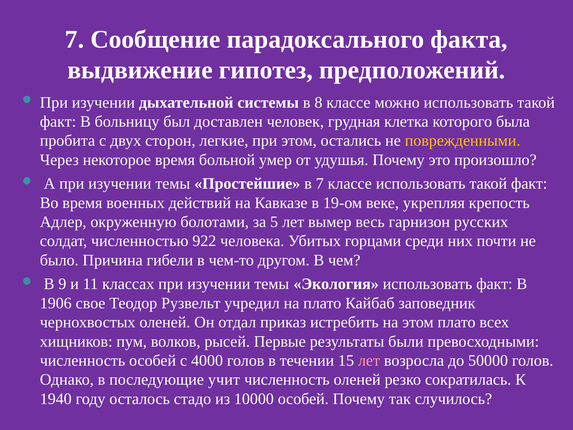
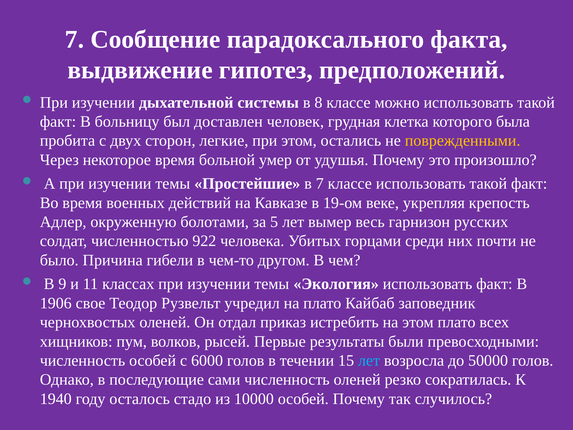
4000: 4000 -> 6000
лет at (369, 360) colour: pink -> light blue
учит: учит -> сами
